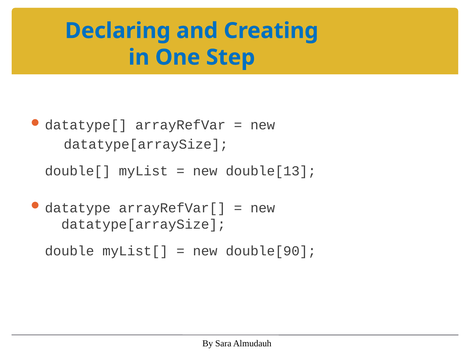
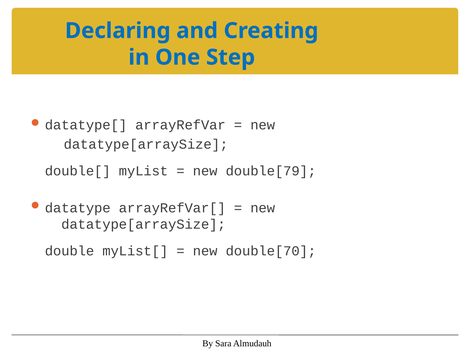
double[13: double[13 -> double[79
double[90: double[90 -> double[70
